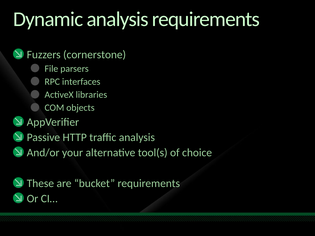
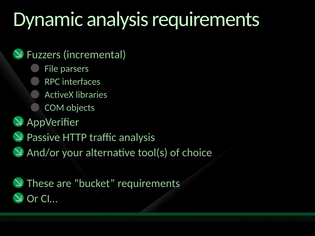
cornerstone: cornerstone -> incremental
